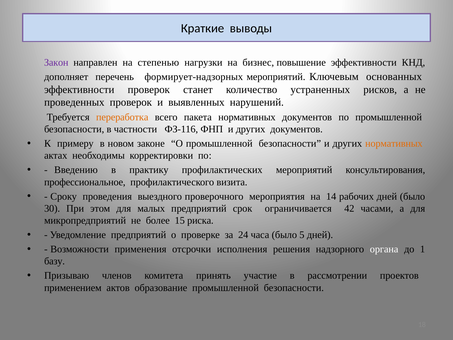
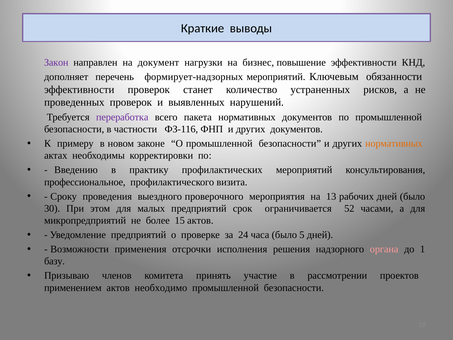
степенью: степенью -> документ
основанных: основанных -> обязанности
переработка colour: orange -> purple
14: 14 -> 13
42: 42 -> 52
15 риска: риска -> актов
органа colour: white -> pink
образование: образование -> необходимо
